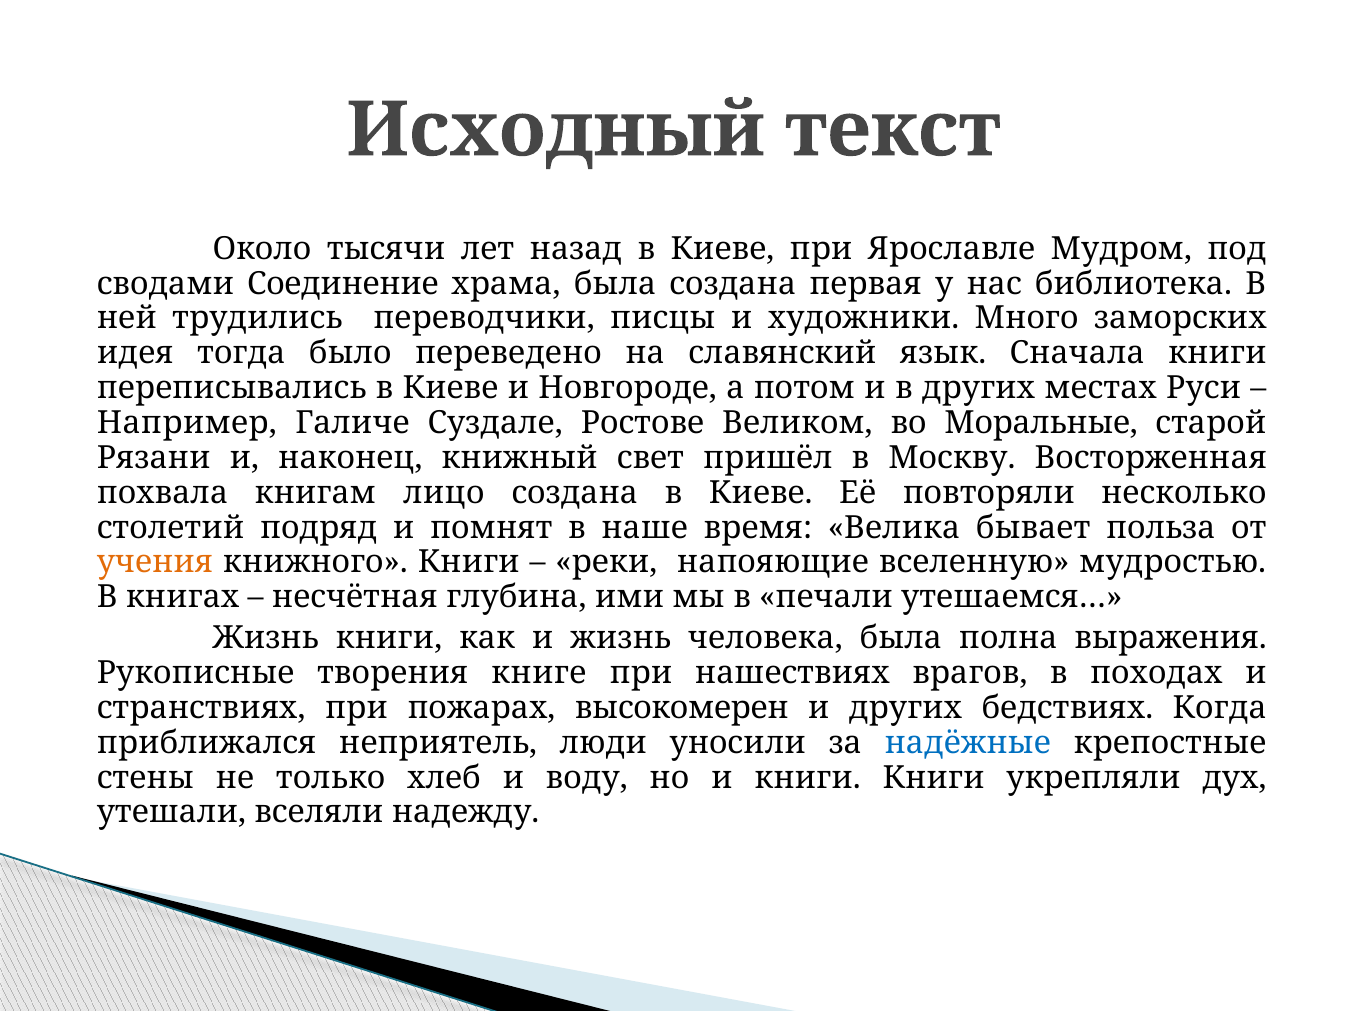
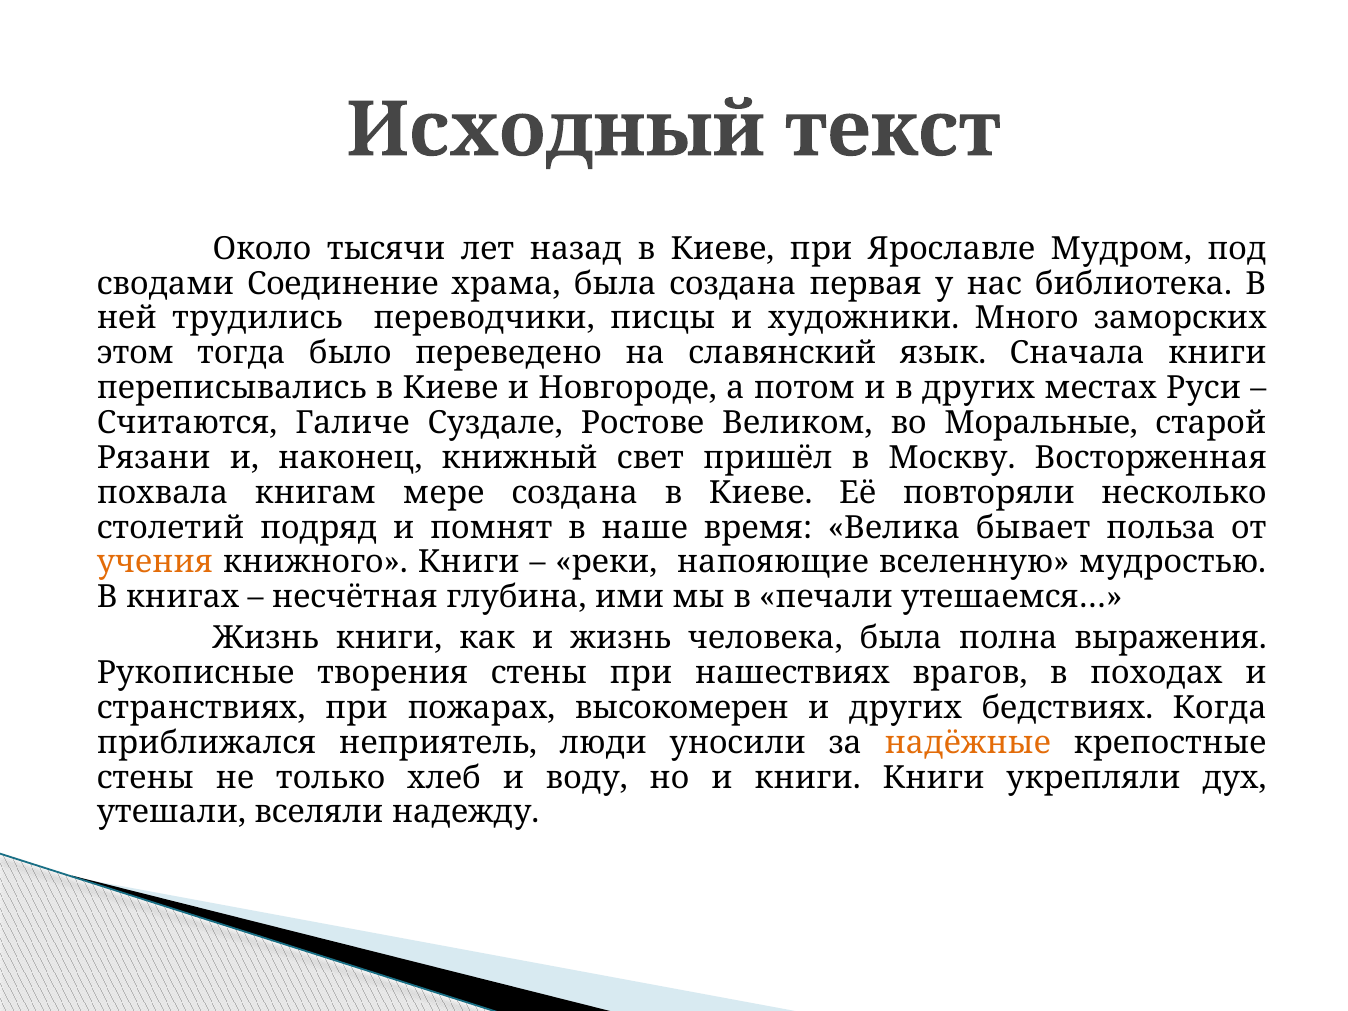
идея: идея -> этом
Например: Например -> Считаются
лицо: лицо -> мере
творения книге: книге -> стены
надёжные colour: blue -> orange
